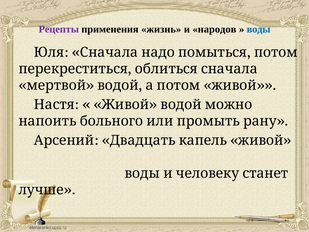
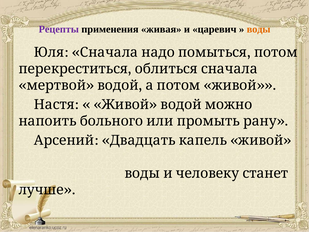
жизнь: жизнь -> живая
народов: народов -> царевич
воды colour: blue -> orange
